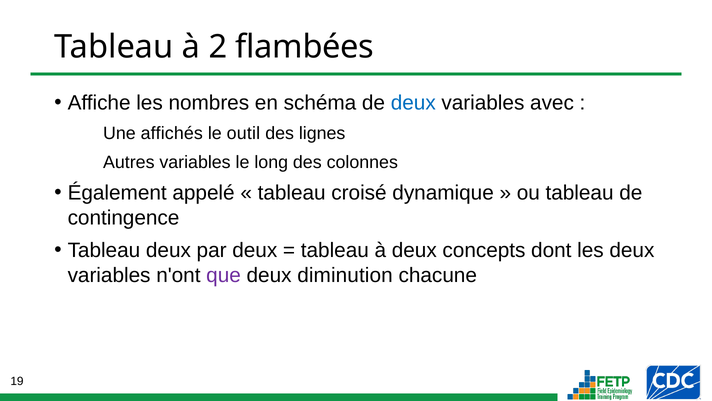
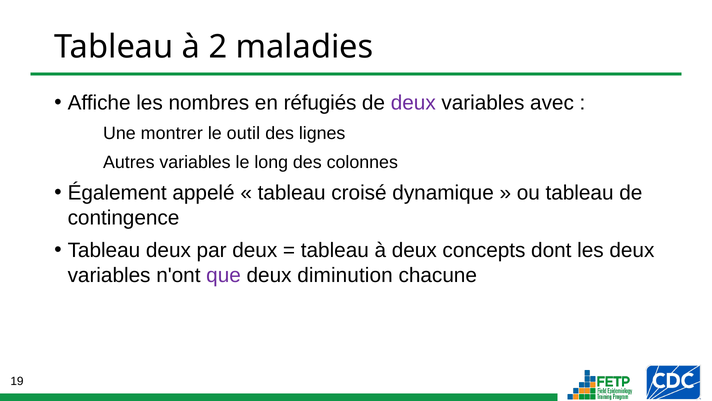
flambées: flambées -> maladies
schéma: schéma -> réfugiés
deux at (413, 103) colour: blue -> purple
affichés: affichés -> montrer
